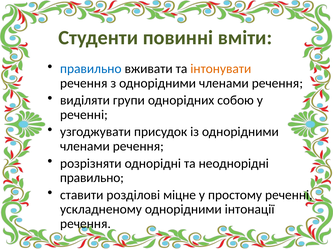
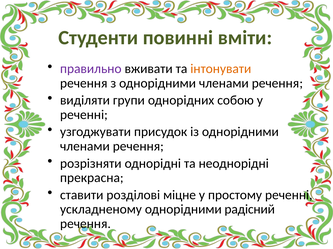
правильно at (91, 69) colour: blue -> purple
правильно at (92, 178): правильно -> прекрасна
інтонації: інтонації -> радісний
